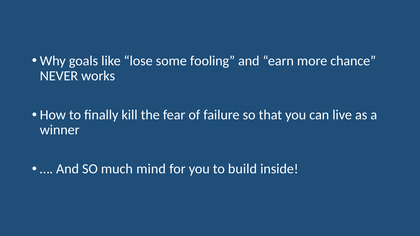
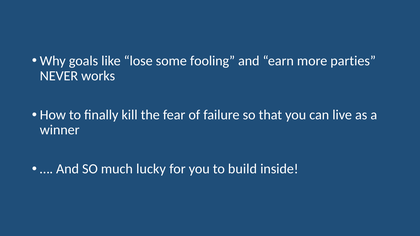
chance: chance -> parties
mind: mind -> lucky
